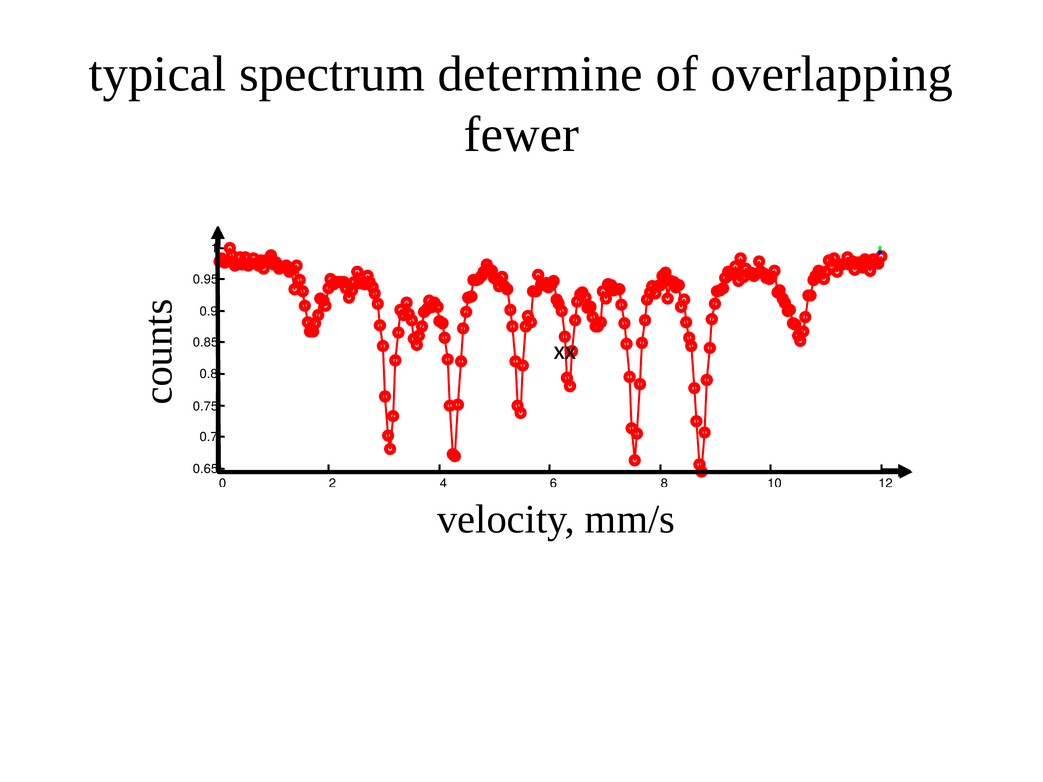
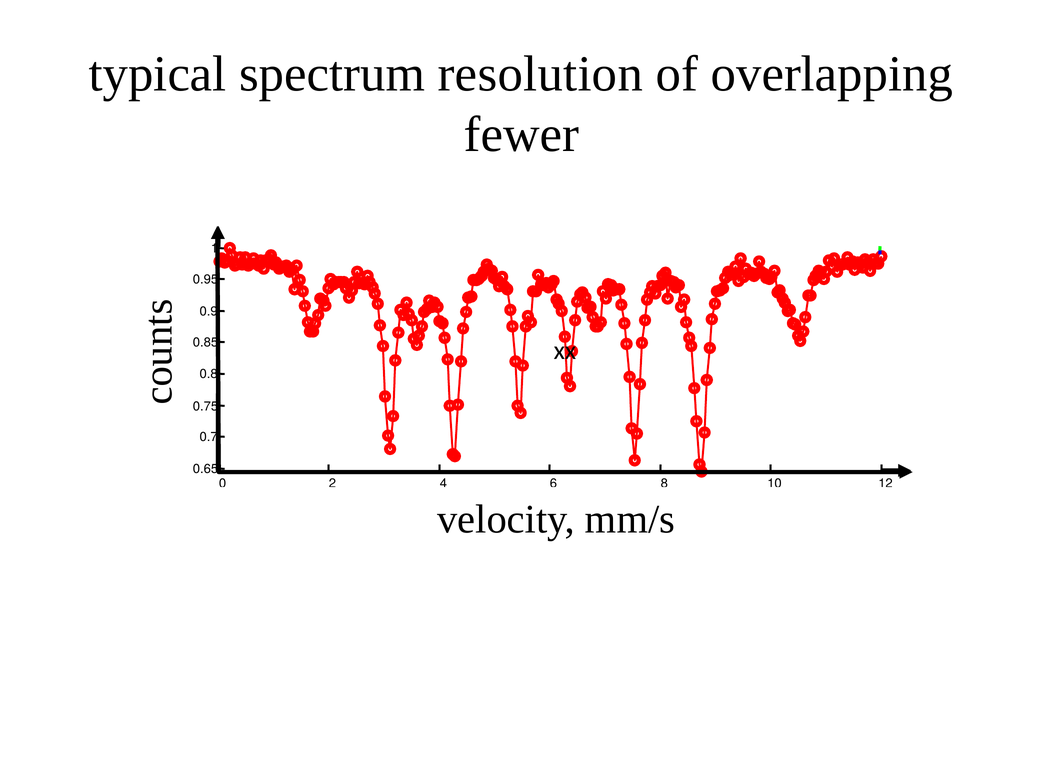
determine: determine -> resolution
